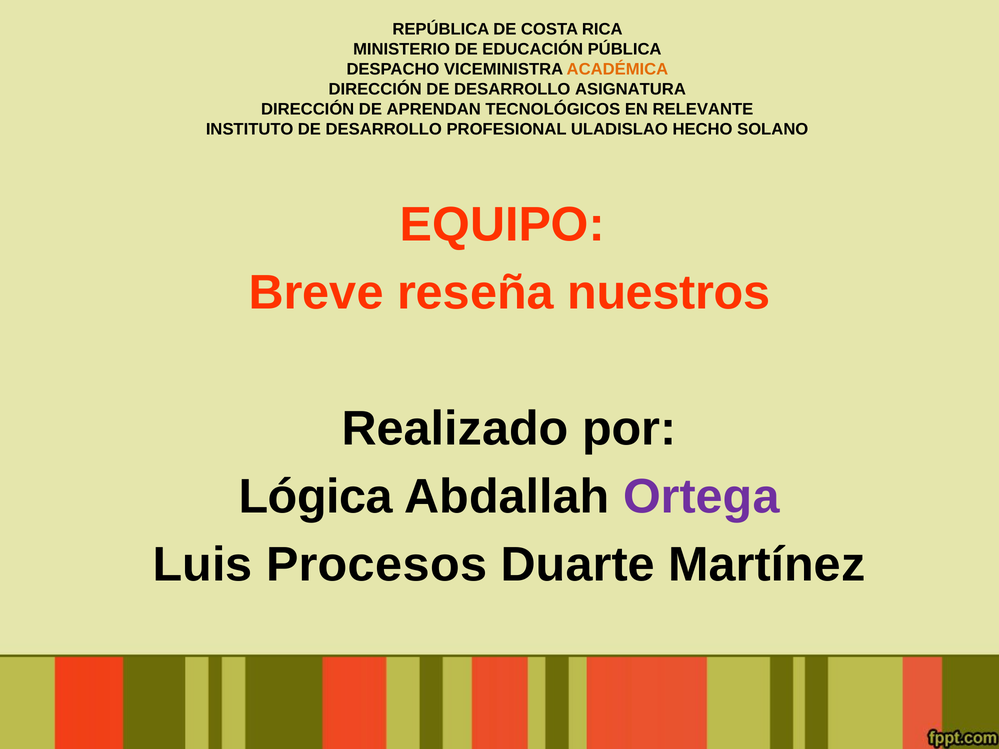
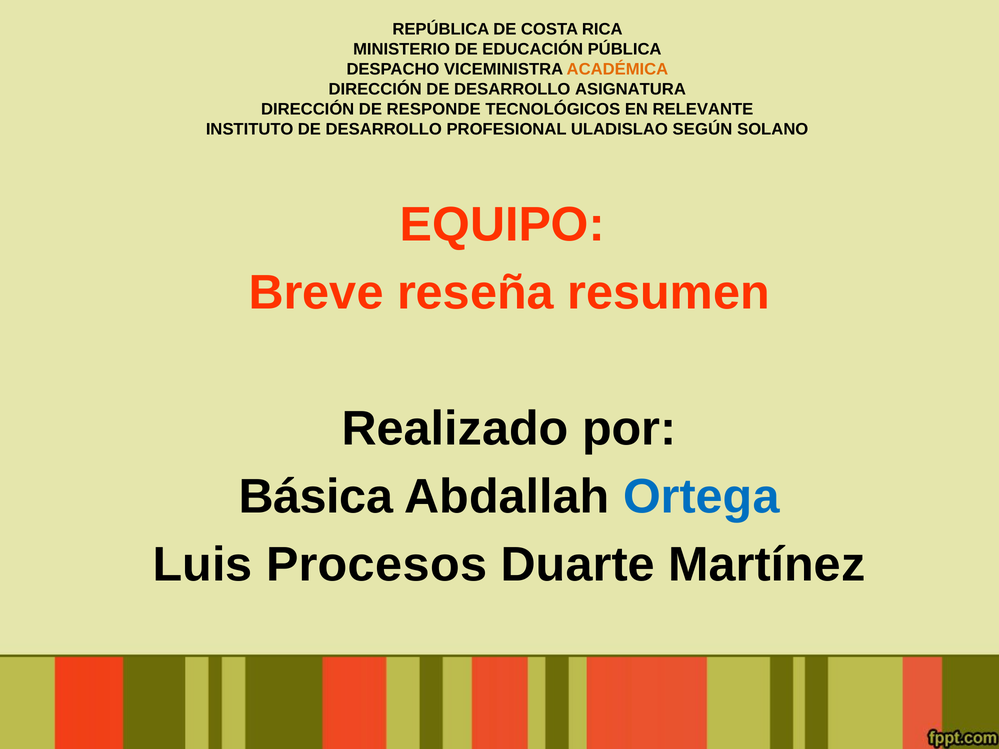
APRENDAN: APRENDAN -> RESPONDE
HECHO: HECHO -> SEGÚN
nuestros: nuestros -> resumen
Lógica: Lógica -> Básica
Ortega colour: purple -> blue
